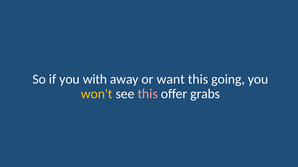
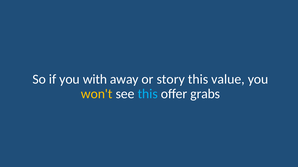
want: want -> story
going: going -> value
this at (148, 94) colour: pink -> light blue
